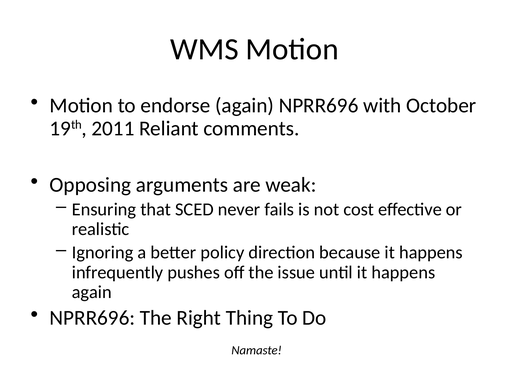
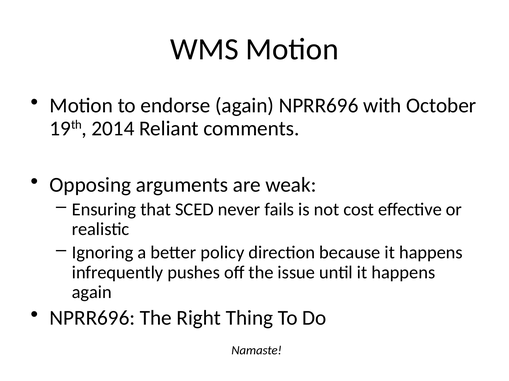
2011: 2011 -> 2014
